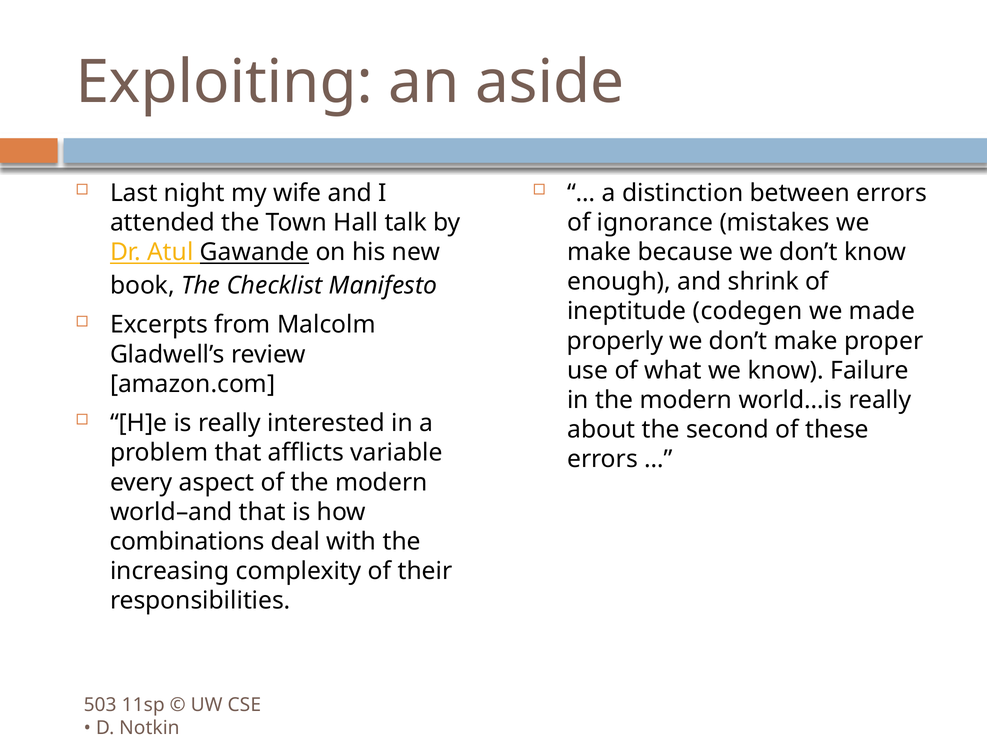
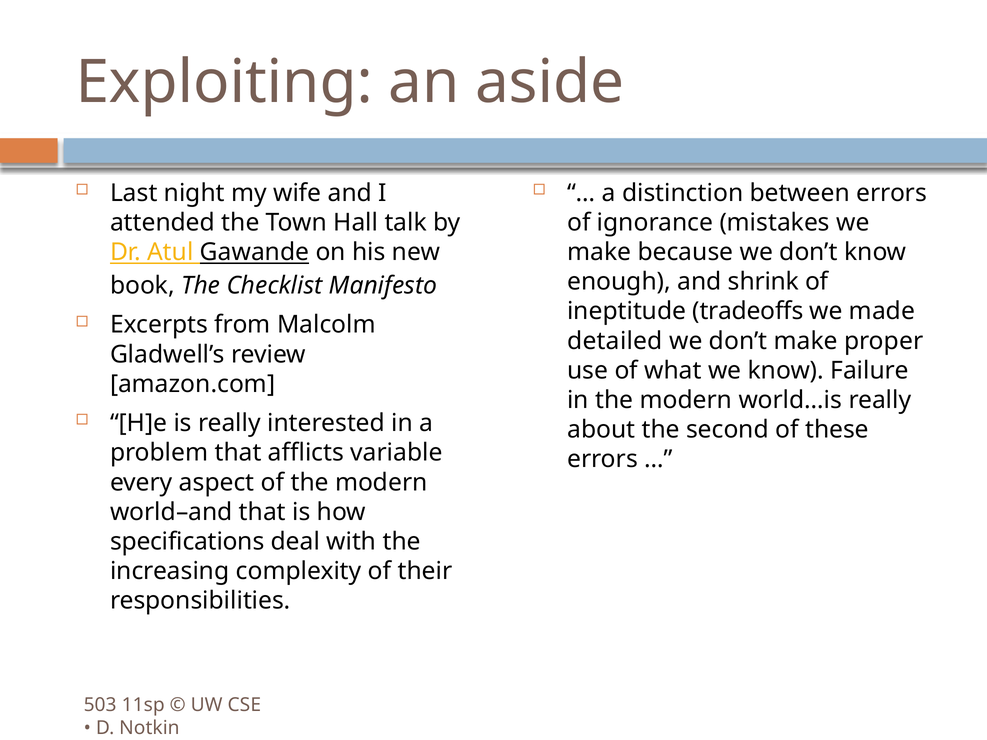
codegen: codegen -> tradeoffs
properly: properly -> detailed
combinations: combinations -> specifications
